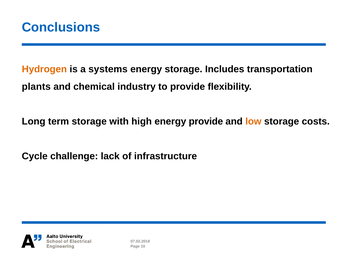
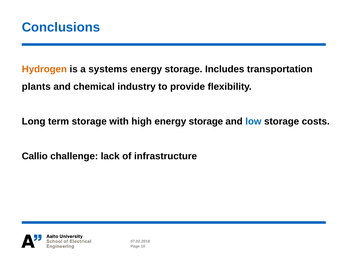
high energy provide: provide -> storage
low colour: orange -> blue
Cycle: Cycle -> Callio
